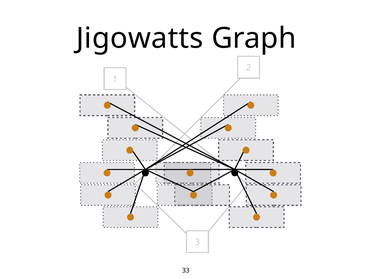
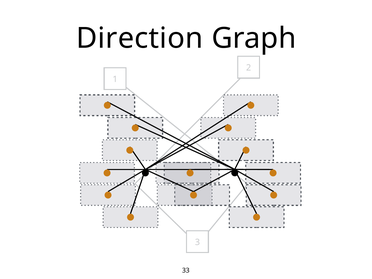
Jigowatts: Jigowatts -> Direction
